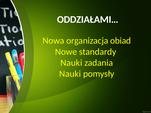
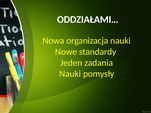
organizacja obiad: obiad -> nauki
Nauki at (71, 63): Nauki -> Jeden
